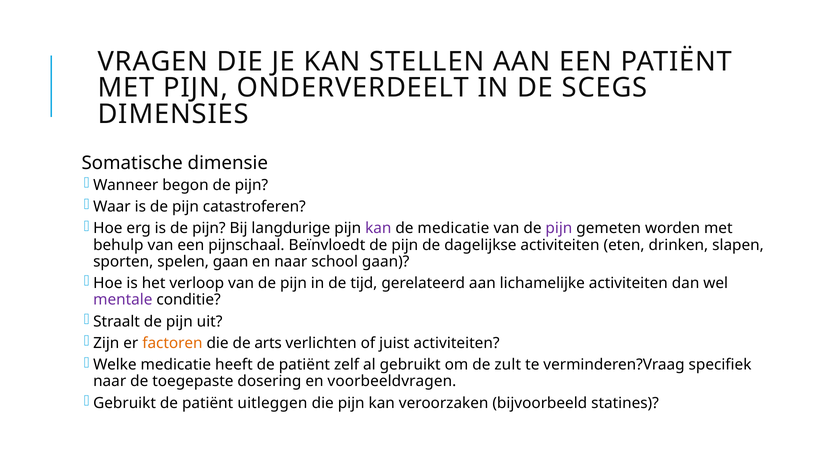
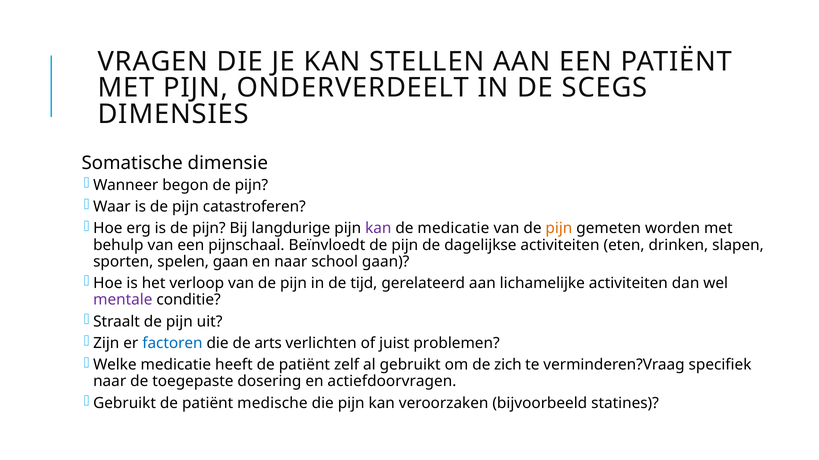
pijn at (559, 229) colour: purple -> orange
factoren colour: orange -> blue
juist activiteiten: activiteiten -> problemen
zult: zult -> zich
voorbeeldvragen: voorbeeldvragen -> actiefdoorvragen
uitleggen: uitleggen -> medische
